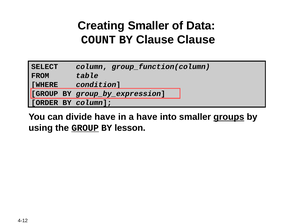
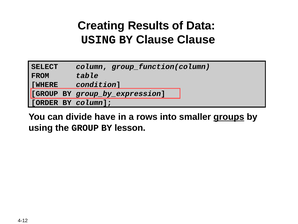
Creating Smaller: Smaller -> Results
COUNT at (98, 39): COUNT -> USING
a have: have -> rows
GROUP at (85, 128) underline: present -> none
